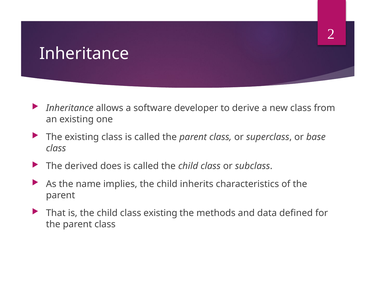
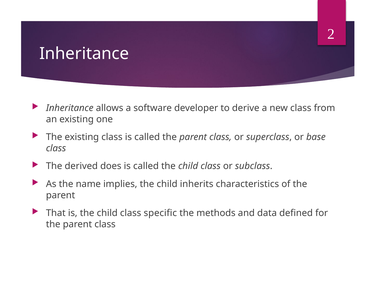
class existing: existing -> specific
